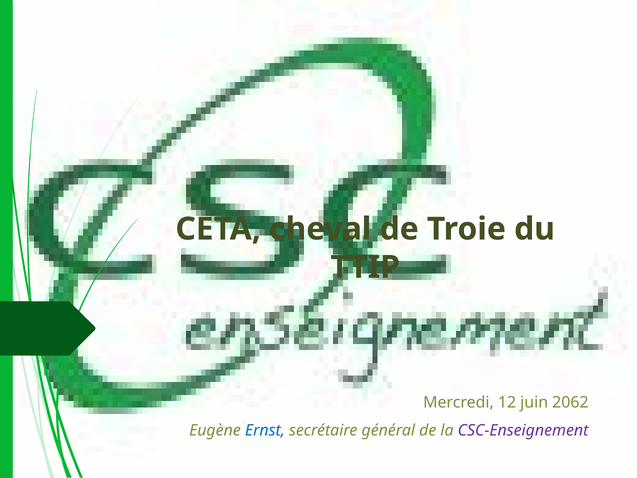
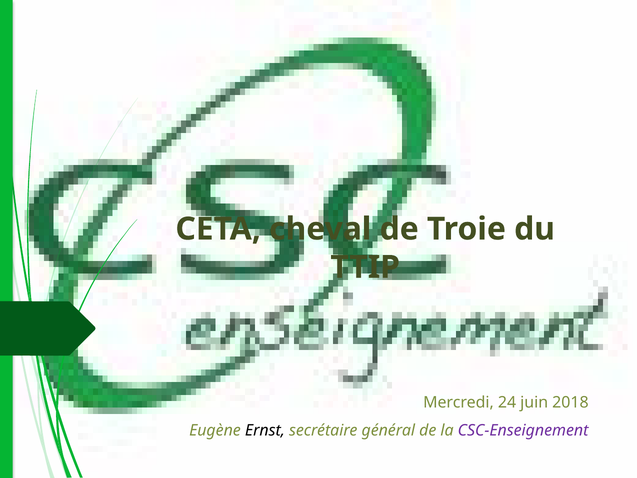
12: 12 -> 24
2062: 2062 -> 2018
Ernst colour: blue -> black
